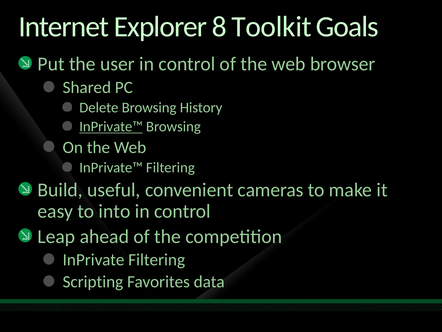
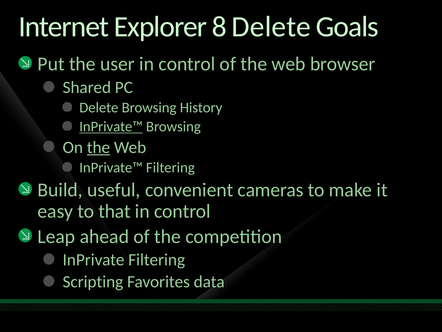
8 Toolkit: Toolkit -> Delete
the at (98, 147) underline: none -> present
into: into -> that
